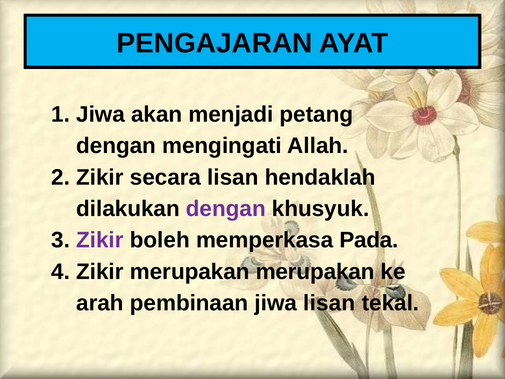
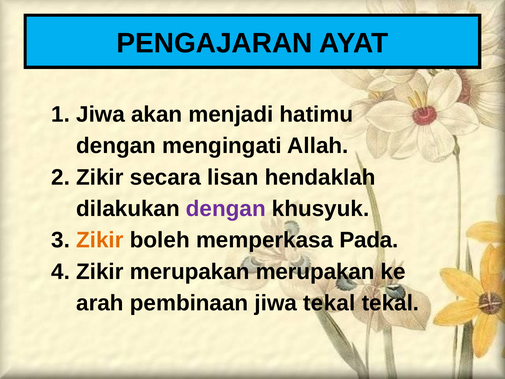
petang: petang -> hatimu
Zikir at (100, 240) colour: purple -> orange
jiwa lisan: lisan -> tekal
